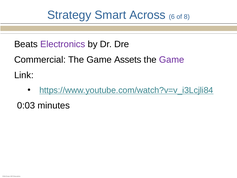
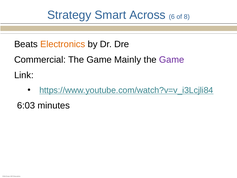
Electronics colour: purple -> orange
Assets: Assets -> Mainly
0:03: 0:03 -> 6:03
